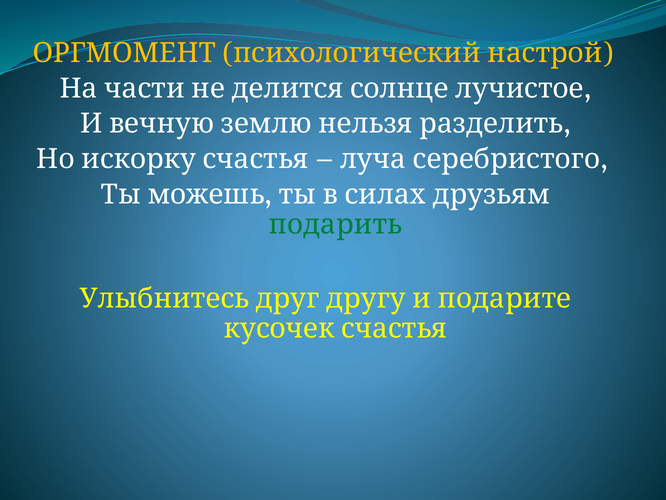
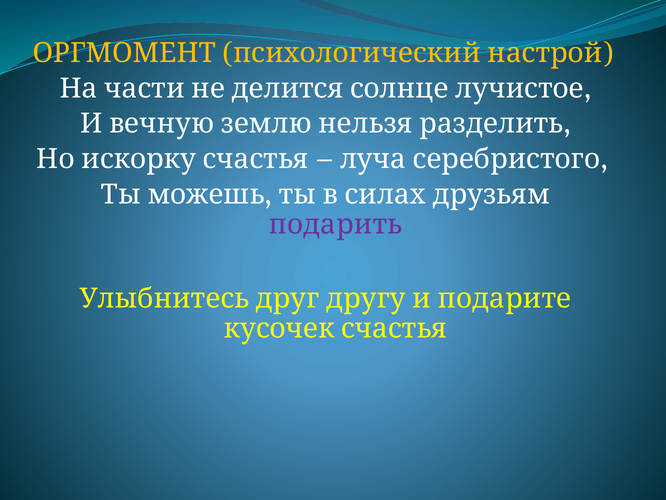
подарить colour: green -> purple
